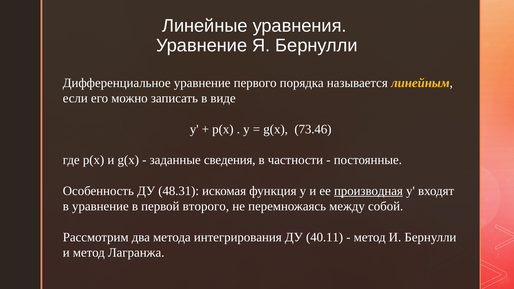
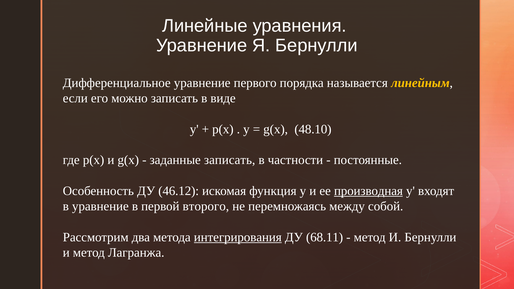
73.46: 73.46 -> 48.10
заданные сведения: сведения -> записать
48.31: 48.31 -> 46.12
интегрирования underline: none -> present
40.11: 40.11 -> 68.11
